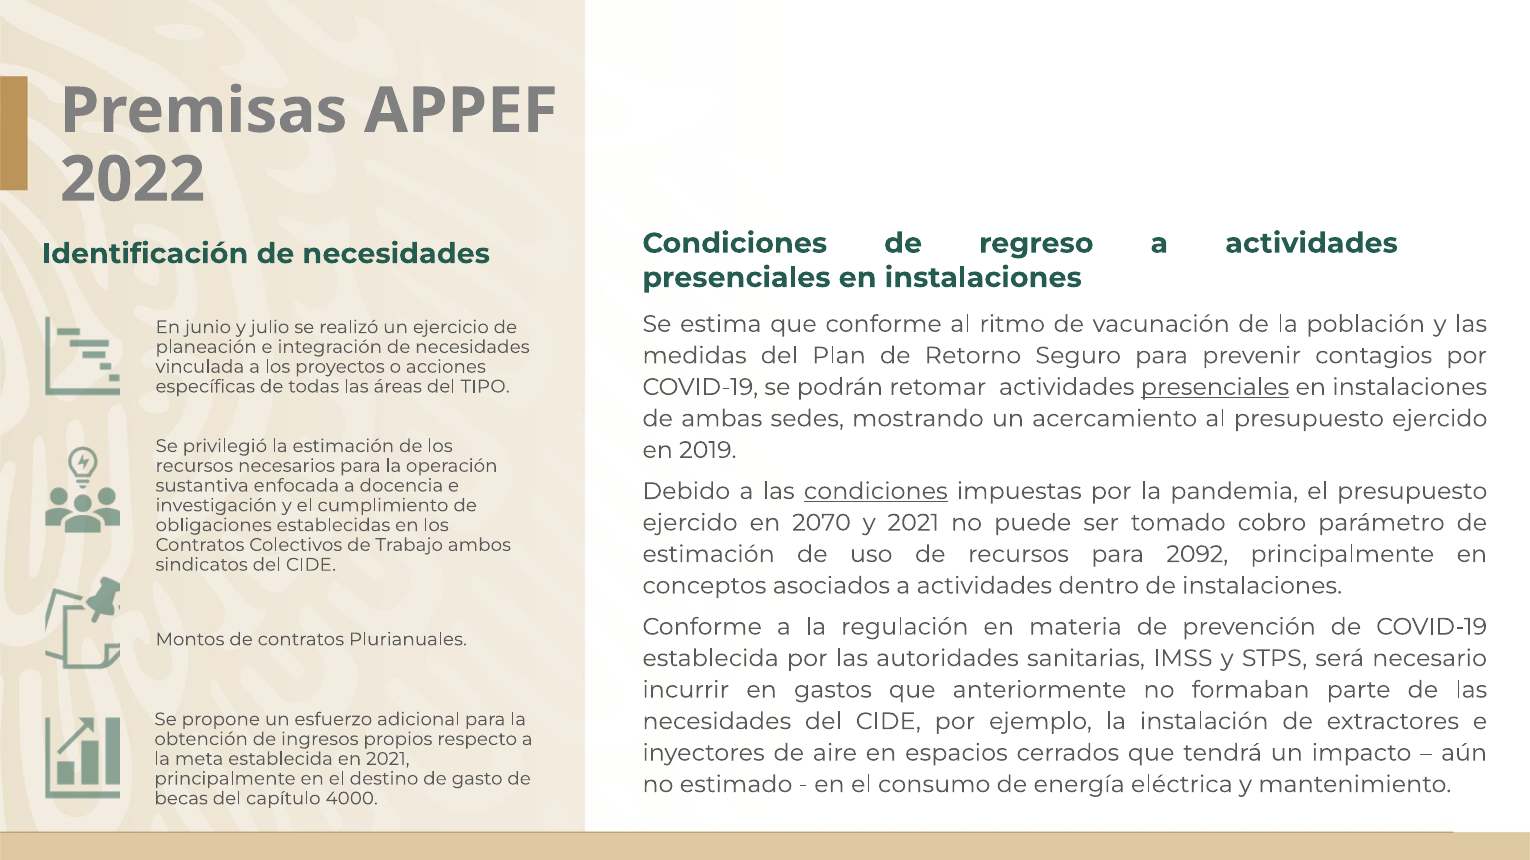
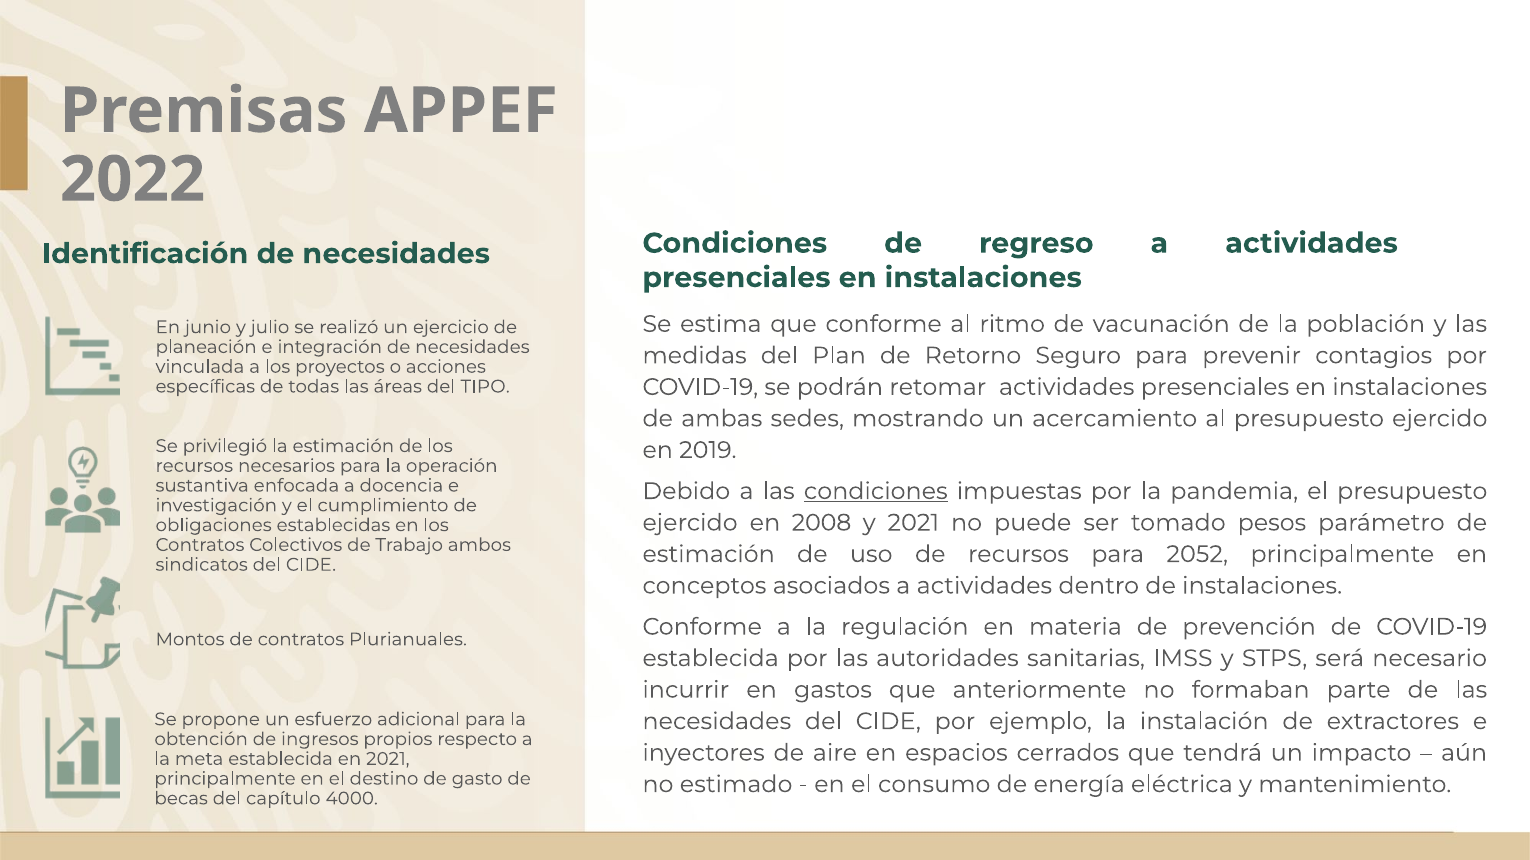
presenciales at (1215, 387) underline: present -> none
2070: 2070 -> 2008
cobro: cobro -> pesos
2092: 2092 -> 2052
